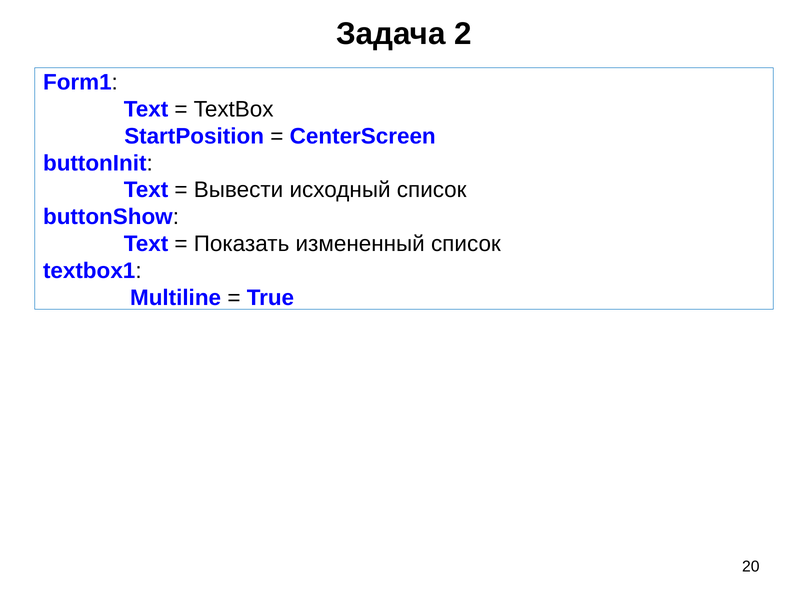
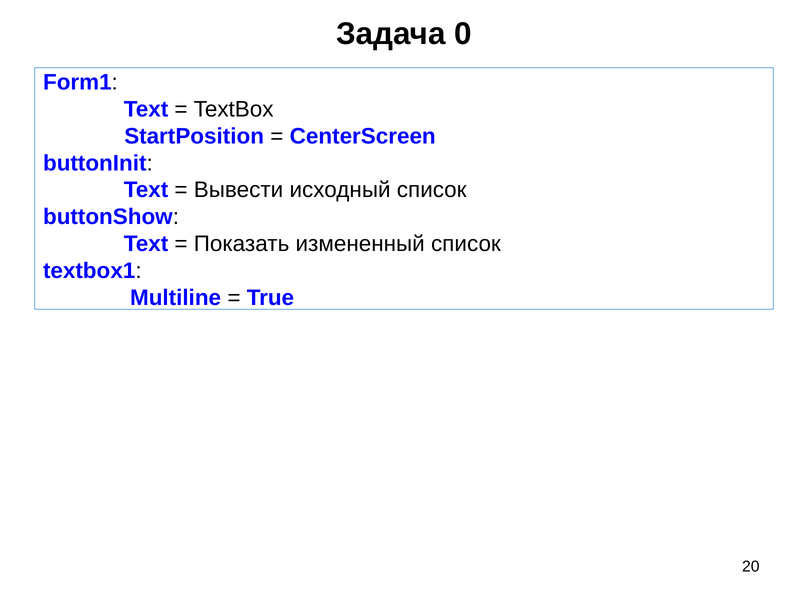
2: 2 -> 0
